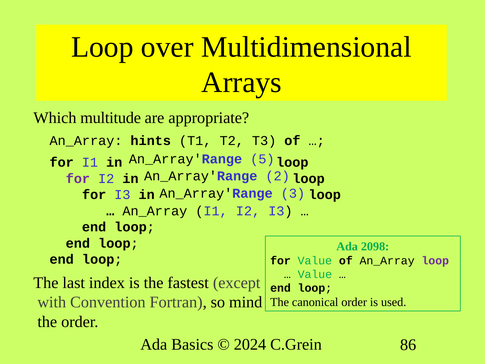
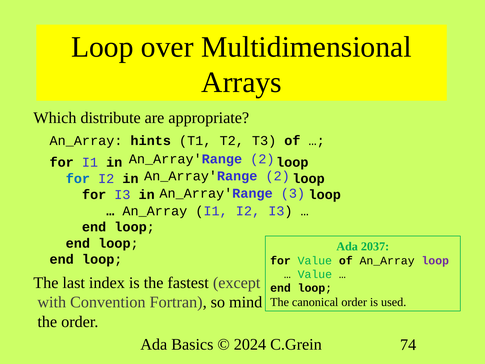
multitude: multitude -> distribute
5 at (262, 159): 5 -> 2
for at (78, 178) colour: purple -> blue
2098: 2098 -> 2037
86: 86 -> 74
